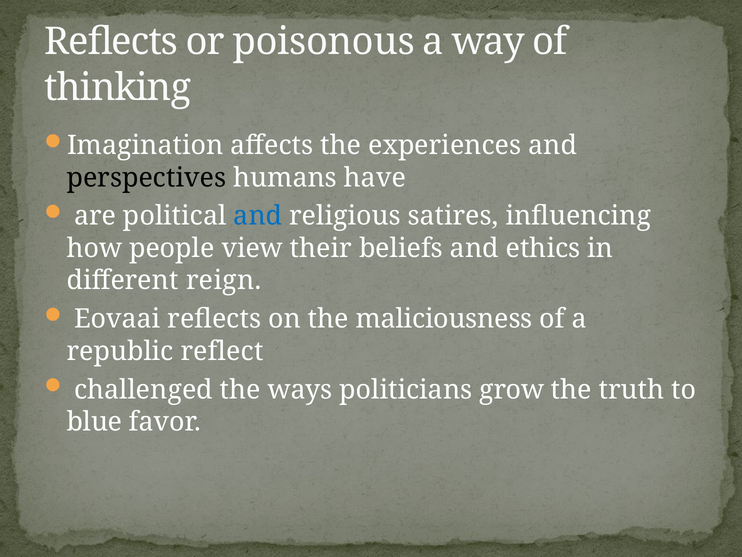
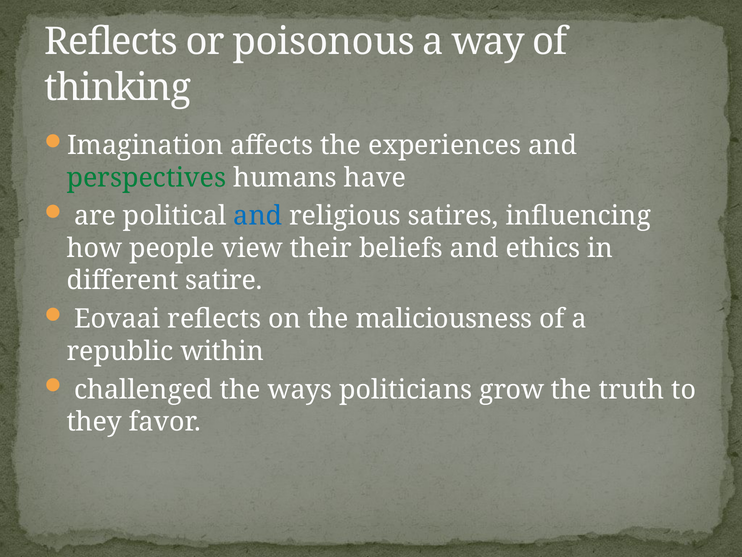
perspectives colour: black -> green
reign: reign -> satire
reflect: reflect -> within
blue: blue -> they
